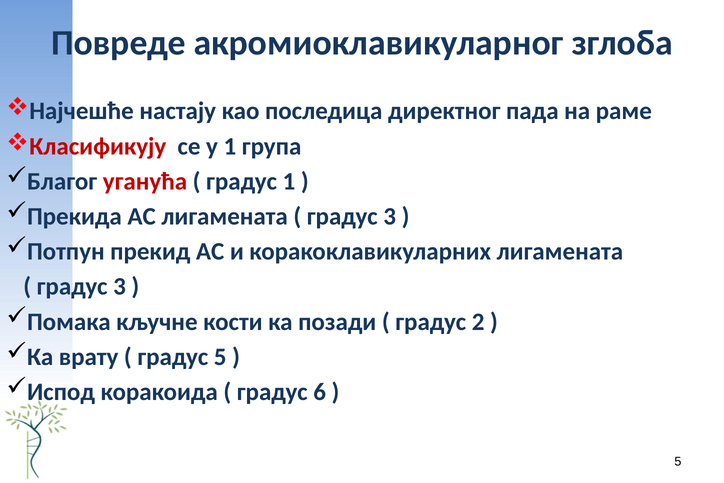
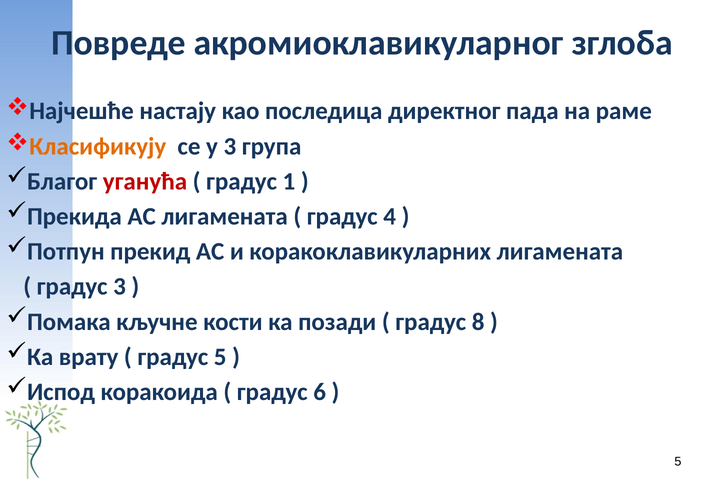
Класификују colour: red -> orange
у 1: 1 -> 3
3 at (390, 216): 3 -> 4
2: 2 -> 8
